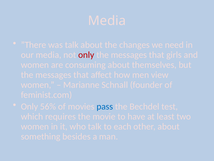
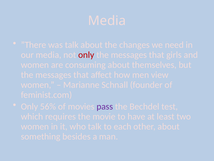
pass colour: blue -> purple
